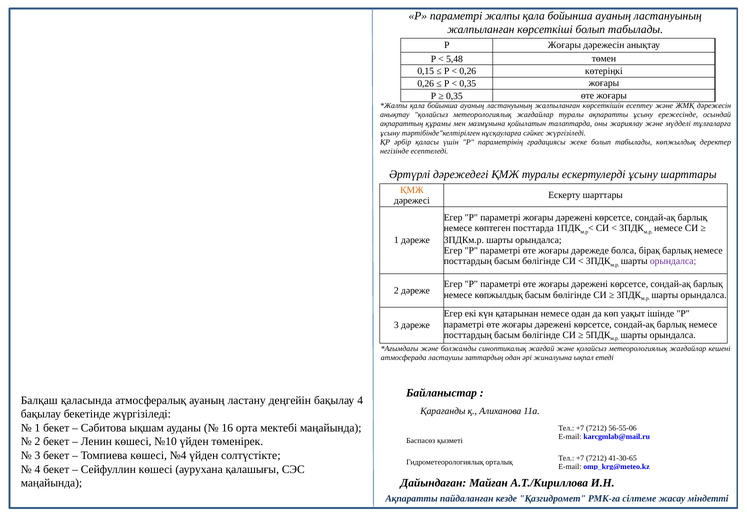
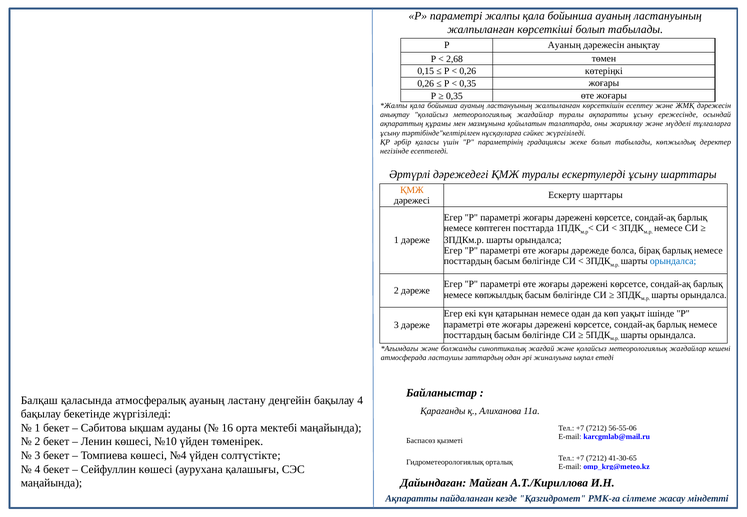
Р Жоғары: Жоғары -> Ауаның
5,48: 5,48 -> 2,68
орындалса at (673, 261) colour: purple -> blue
